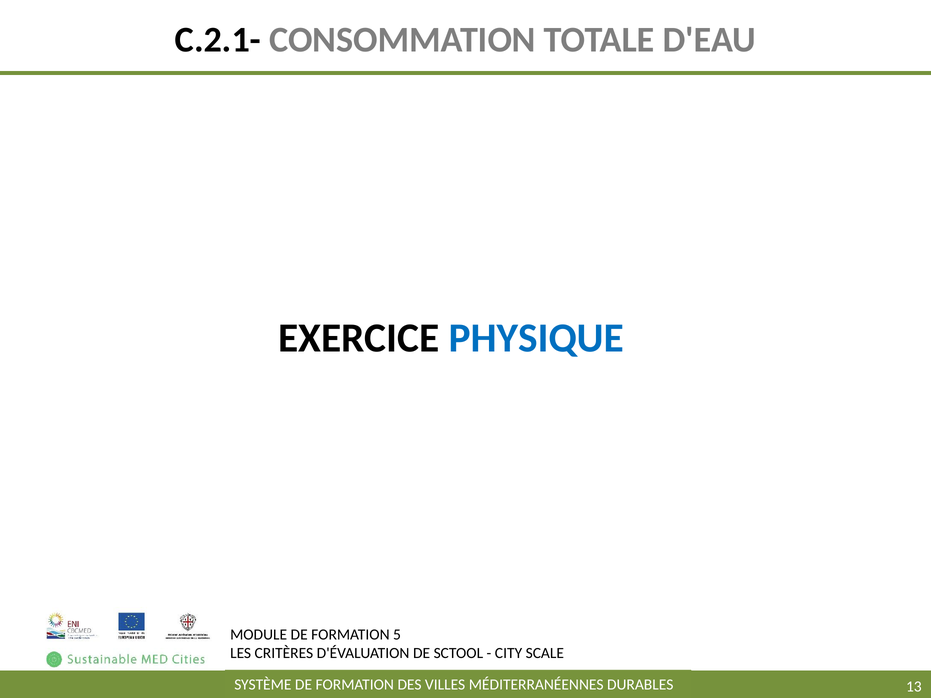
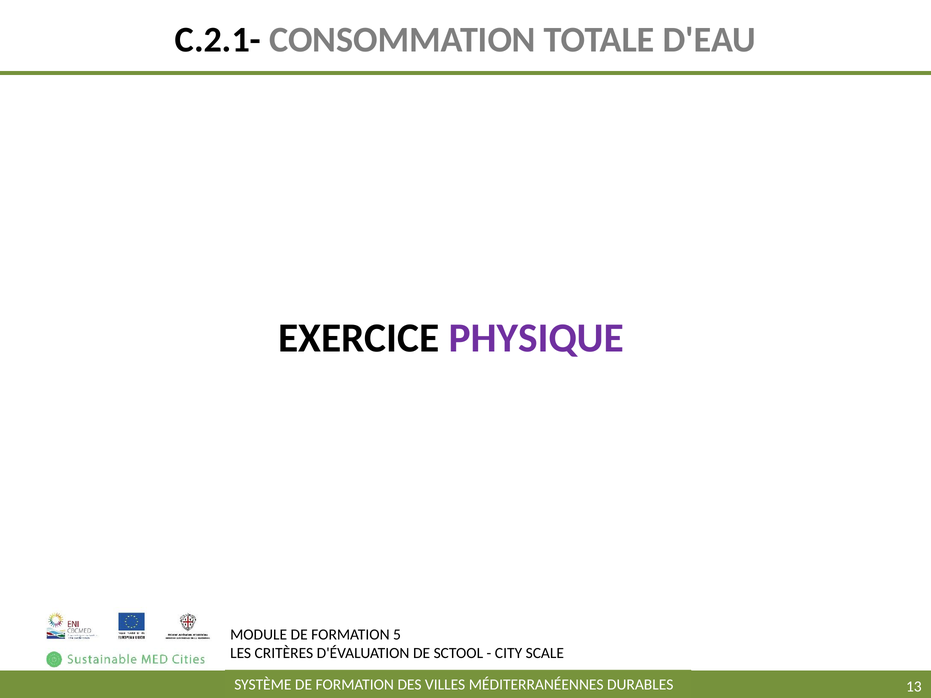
PHYSIQUE colour: blue -> purple
